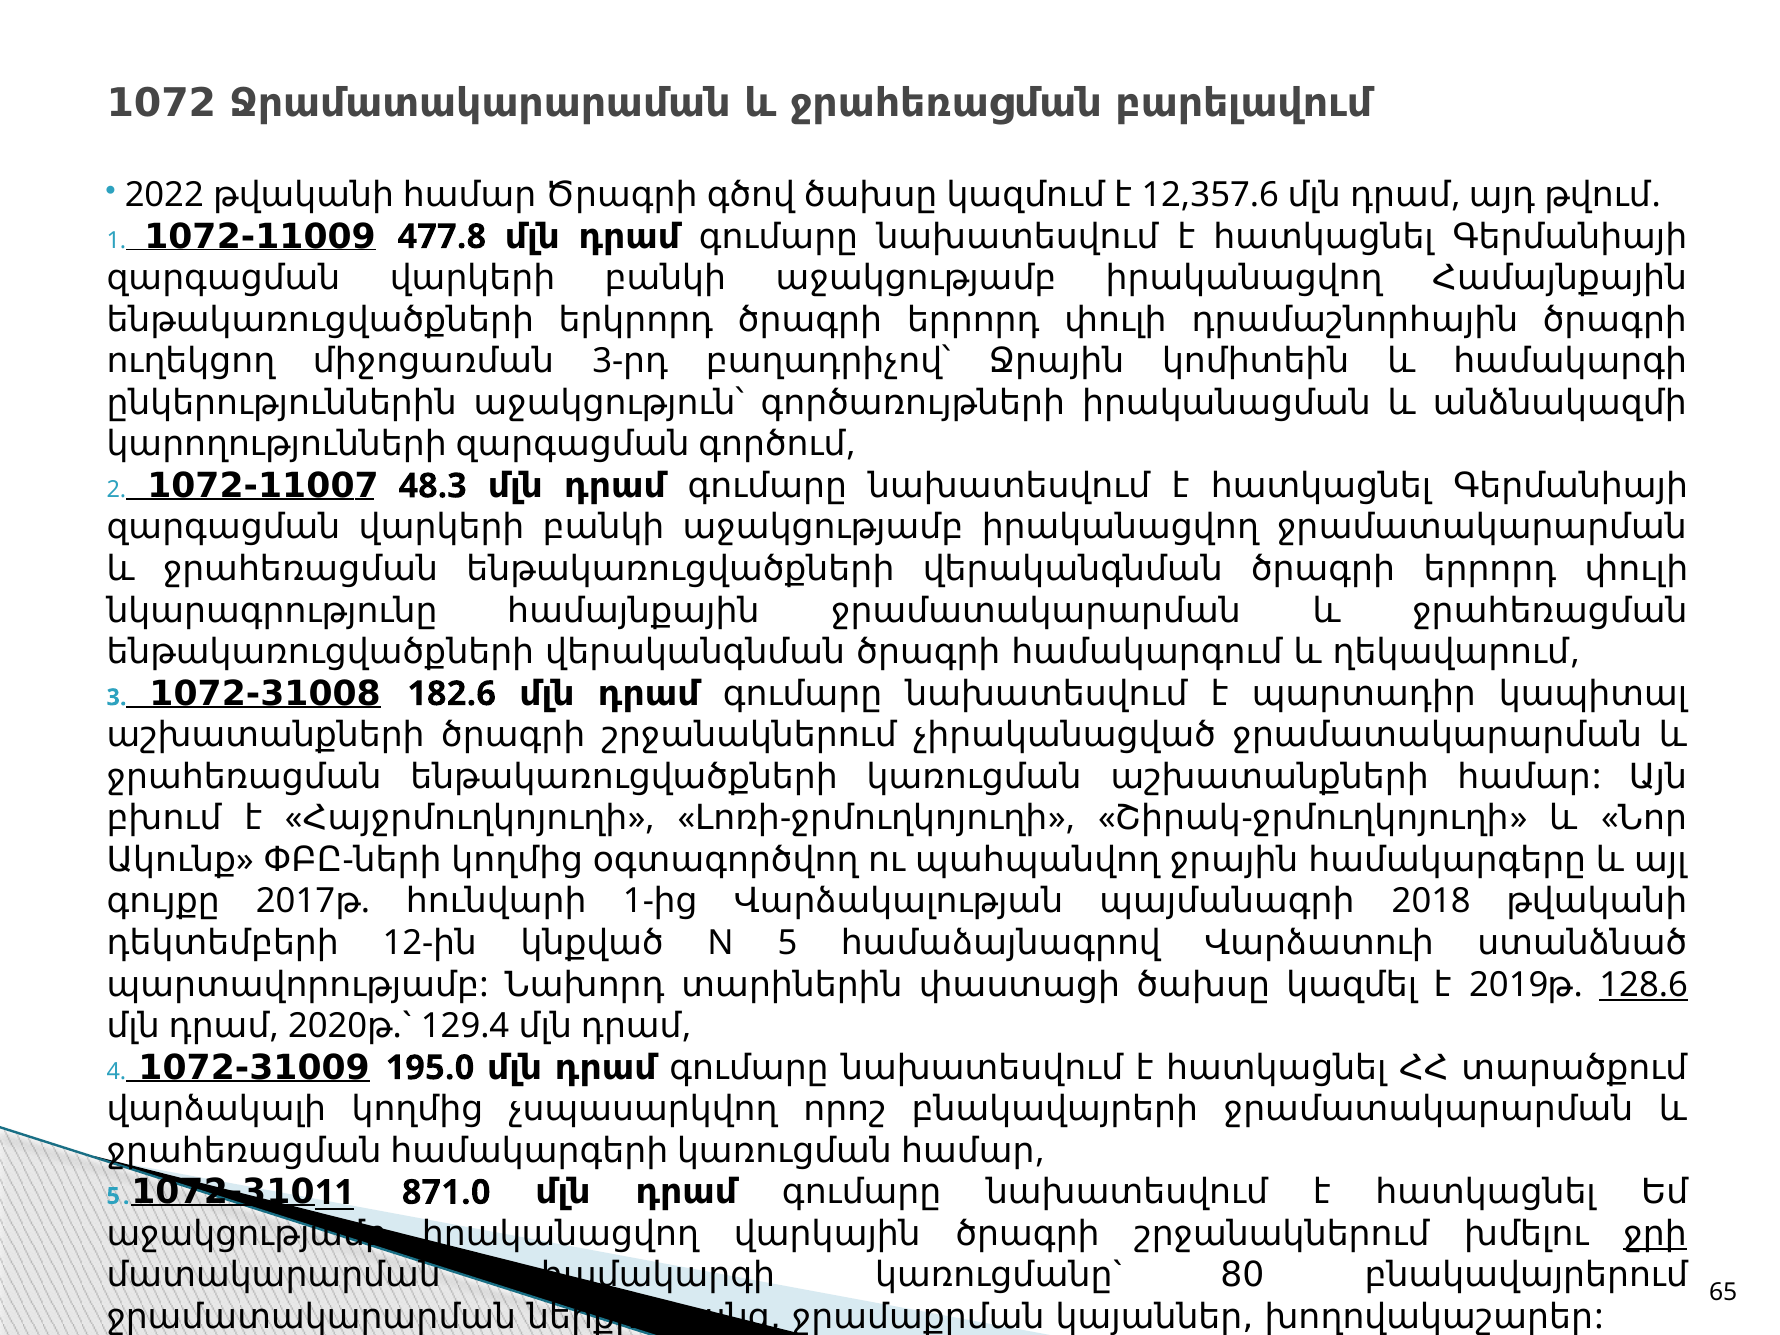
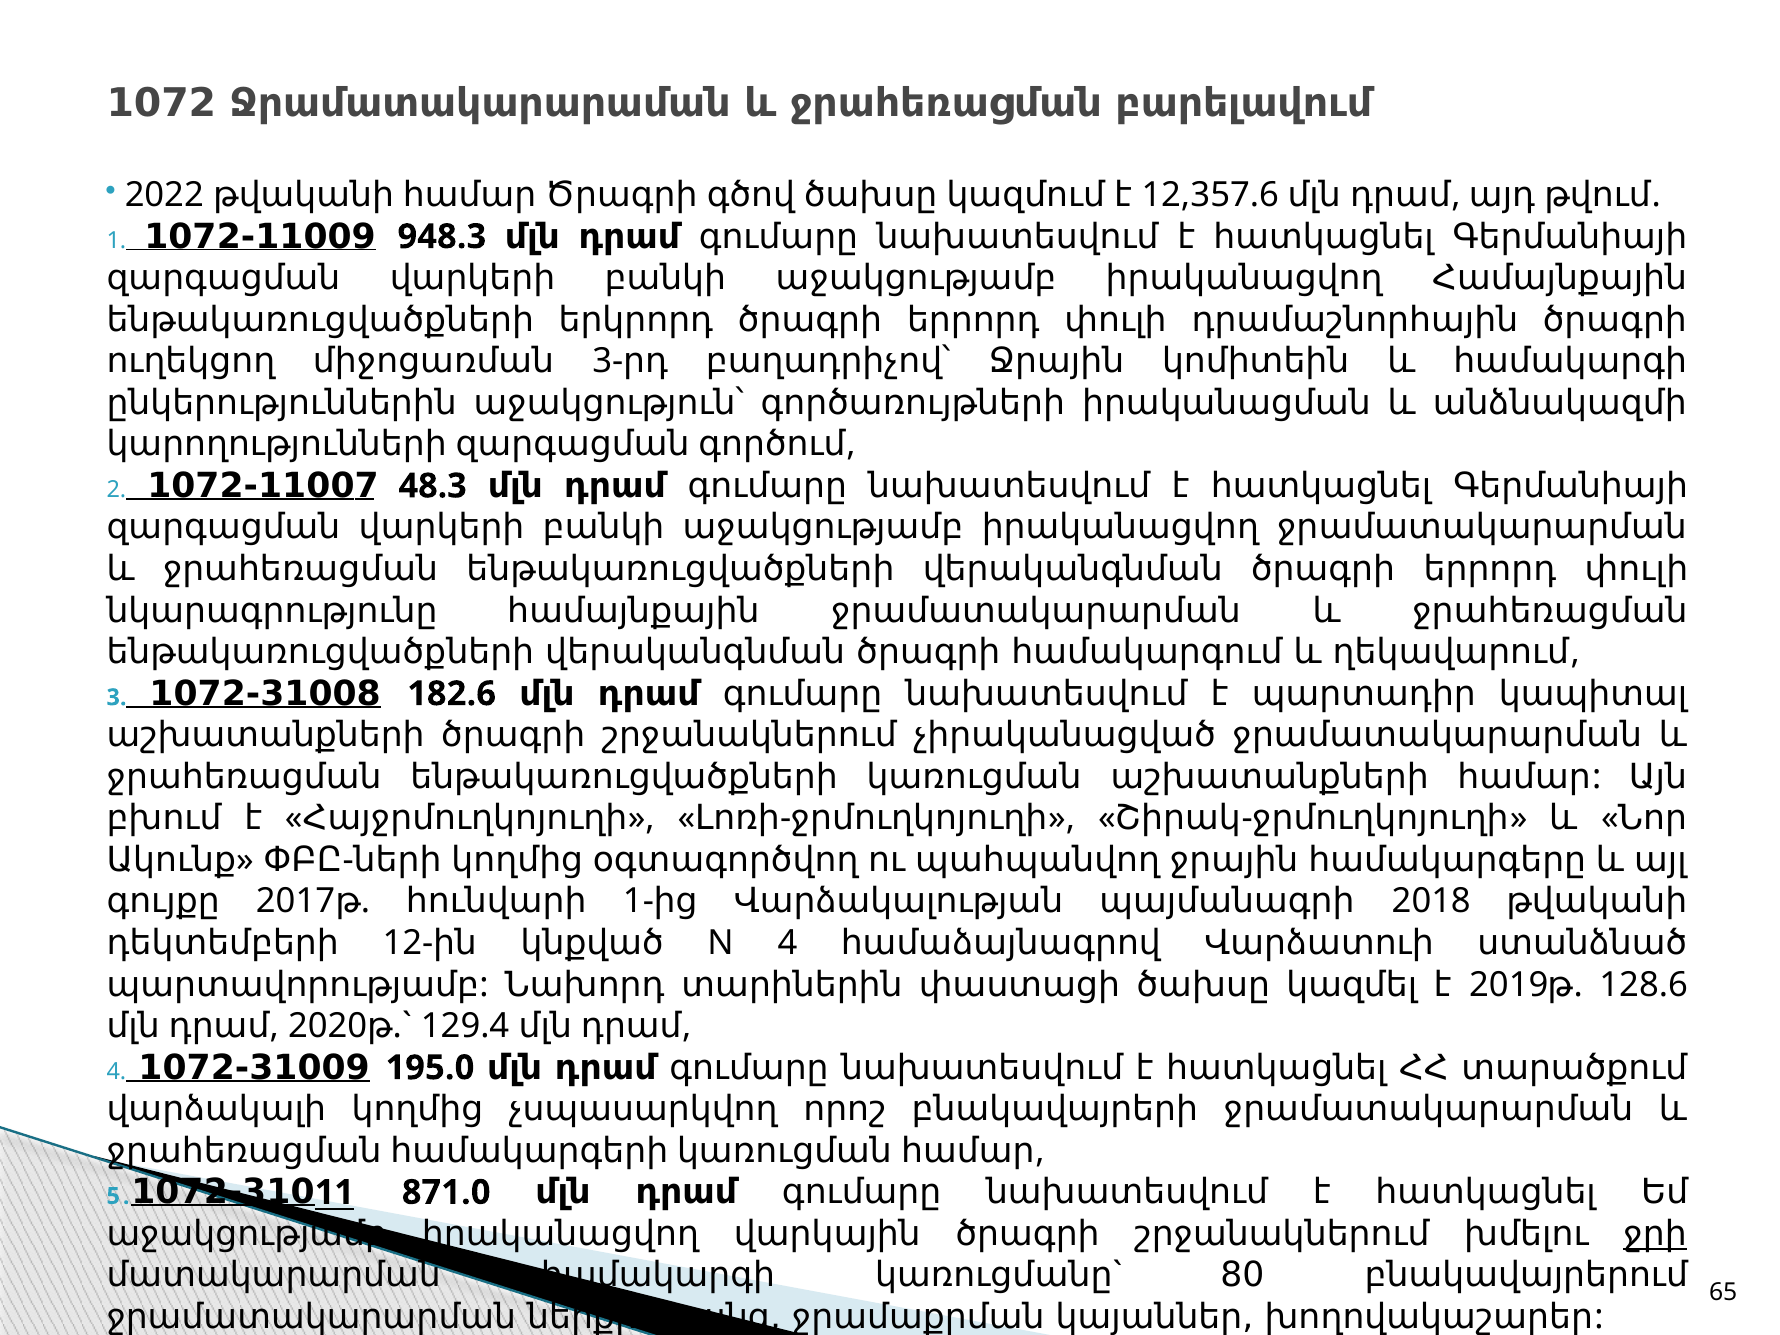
477.8: 477.8 -> 948.3
N 5: 5 -> 4
128.6 underline: present -> none
